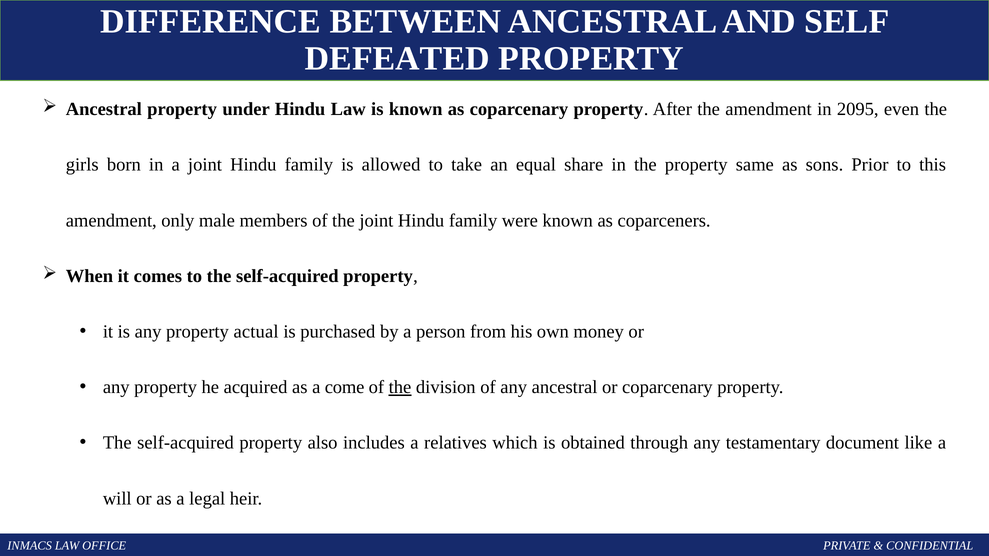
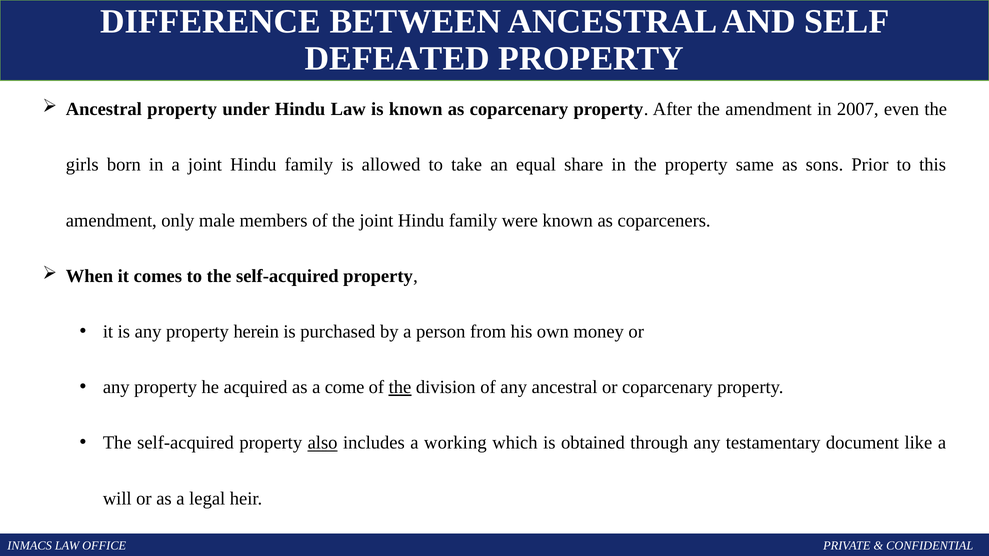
2095: 2095 -> 2007
actual: actual -> herein
also underline: none -> present
relatives: relatives -> working
